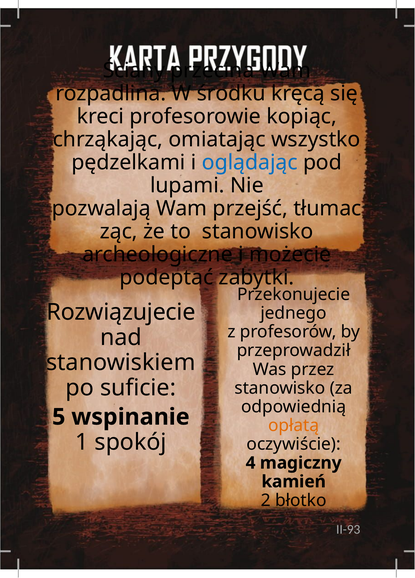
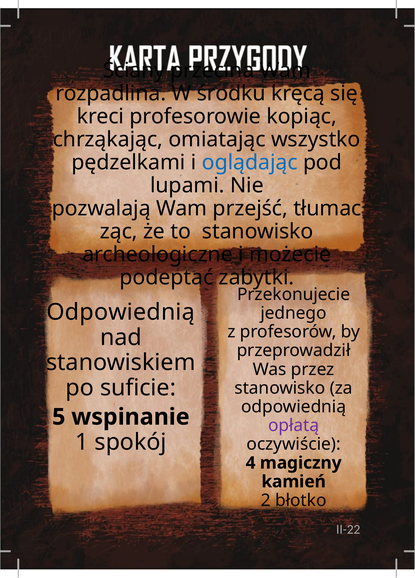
Rozwiązujecie at (121, 312): Rozwiązujecie -> Odpowiednią
opłatą colour: orange -> purple
II-93: II-93 -> II-22
